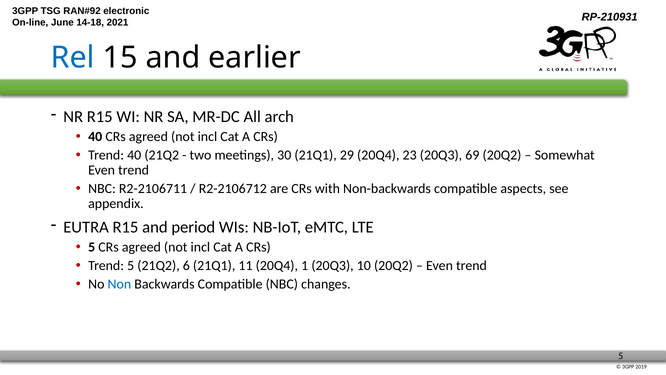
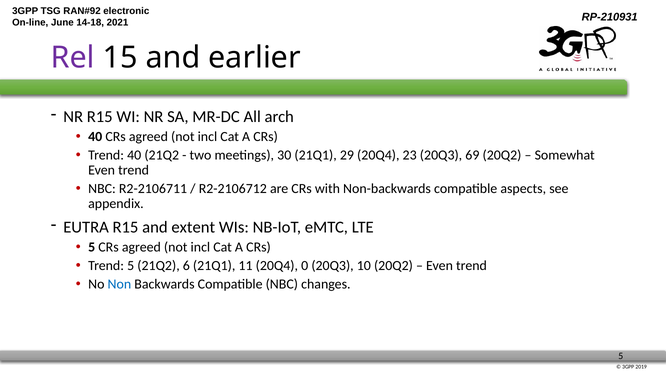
Rel colour: blue -> purple
period: period -> extent
1: 1 -> 0
